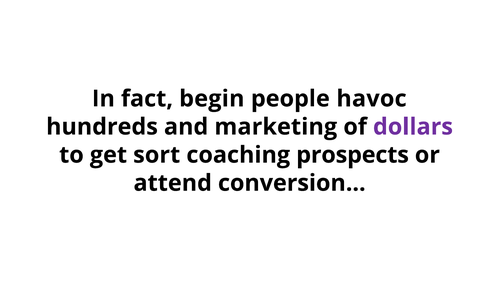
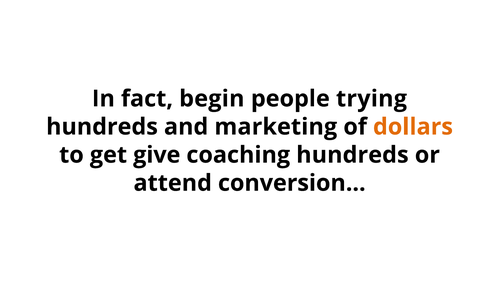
havoc: havoc -> trying
dollars colour: purple -> orange
sort: sort -> give
coaching prospects: prospects -> hundreds
